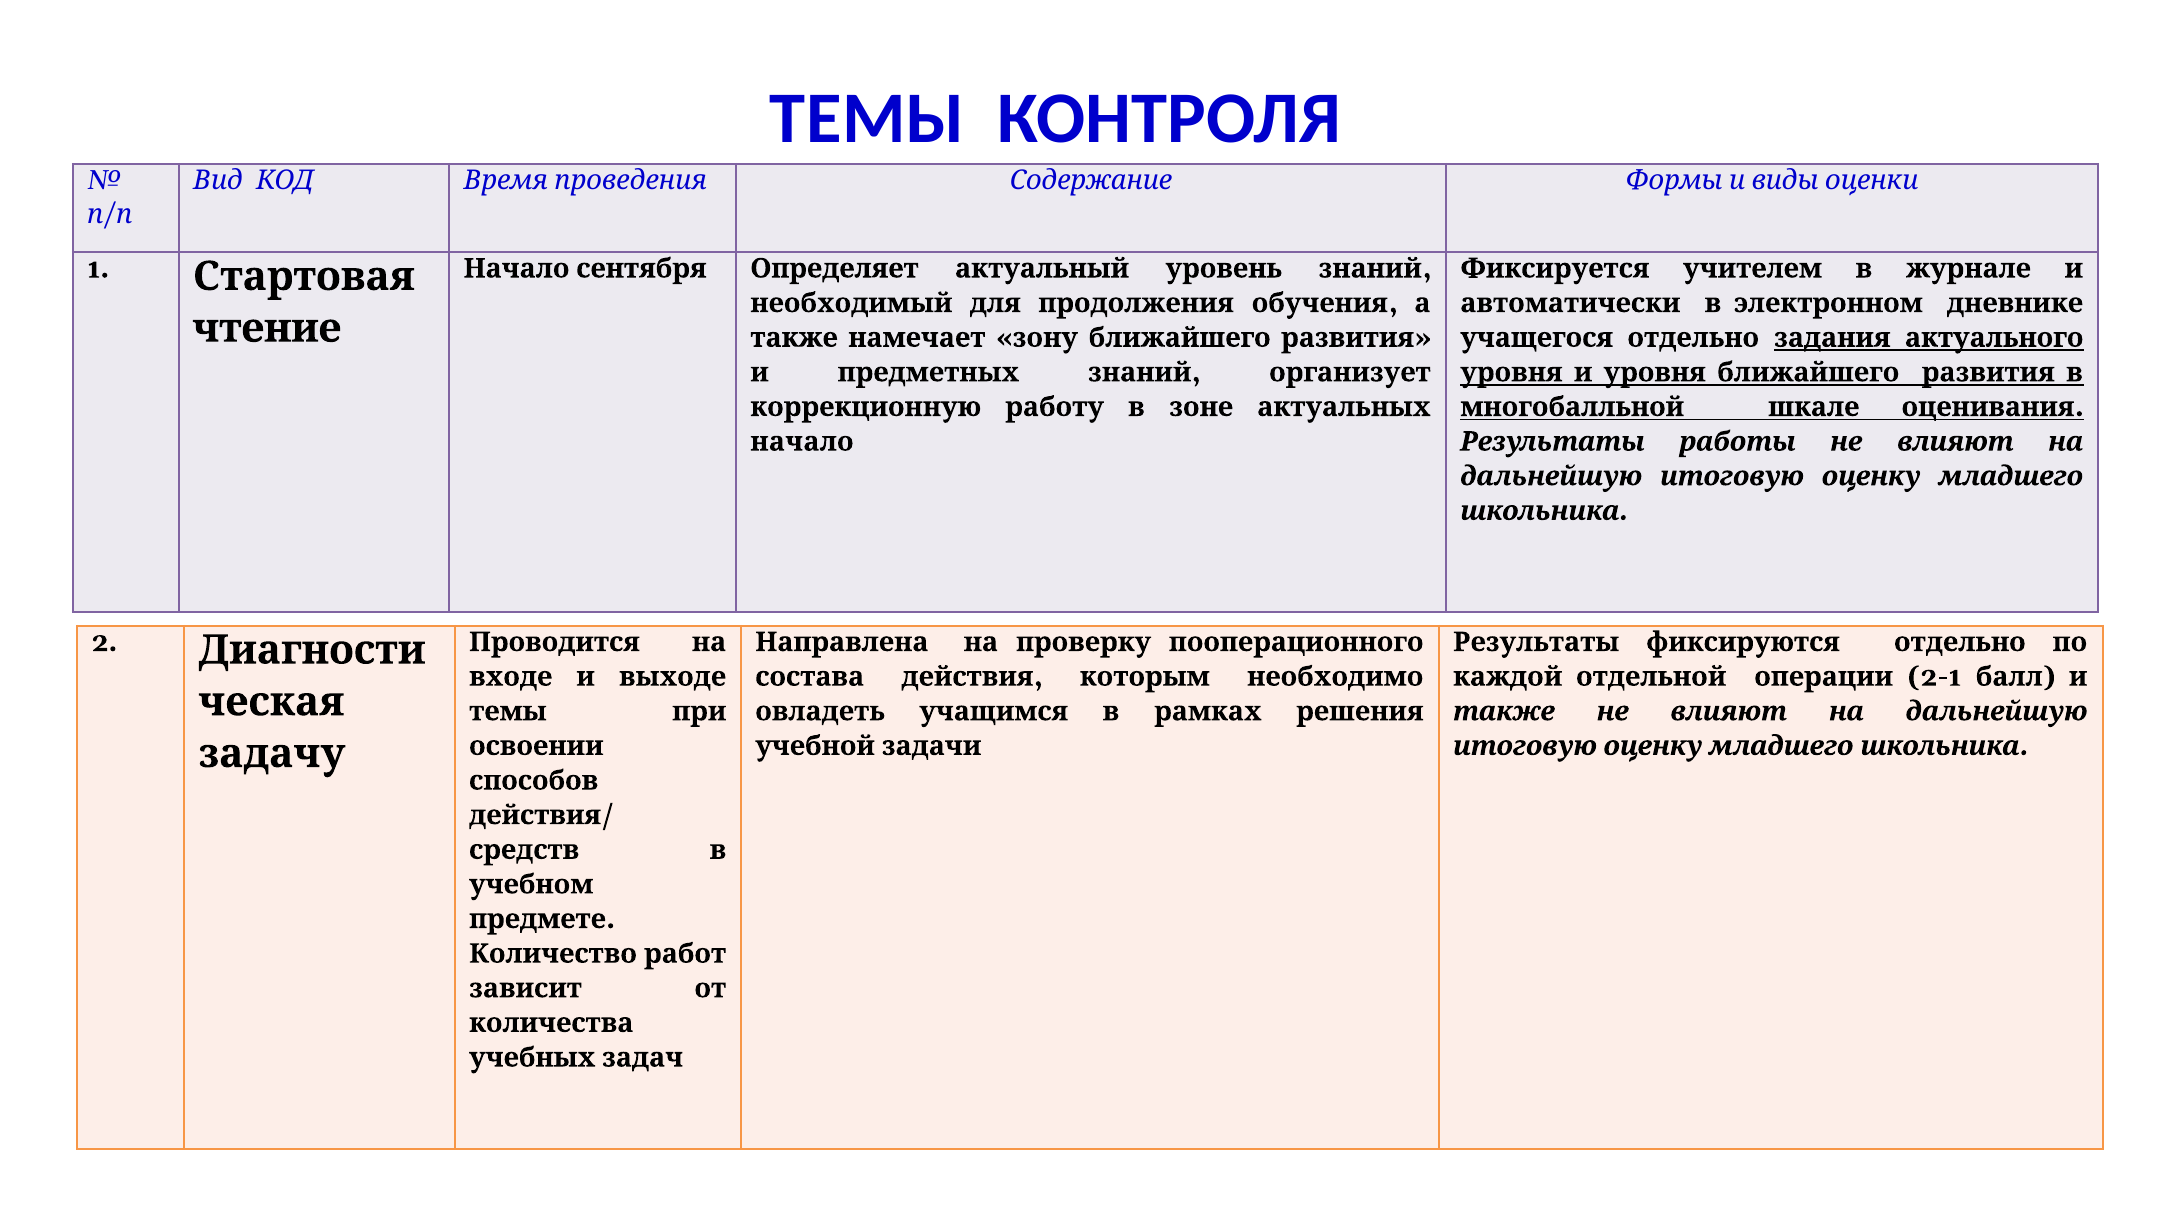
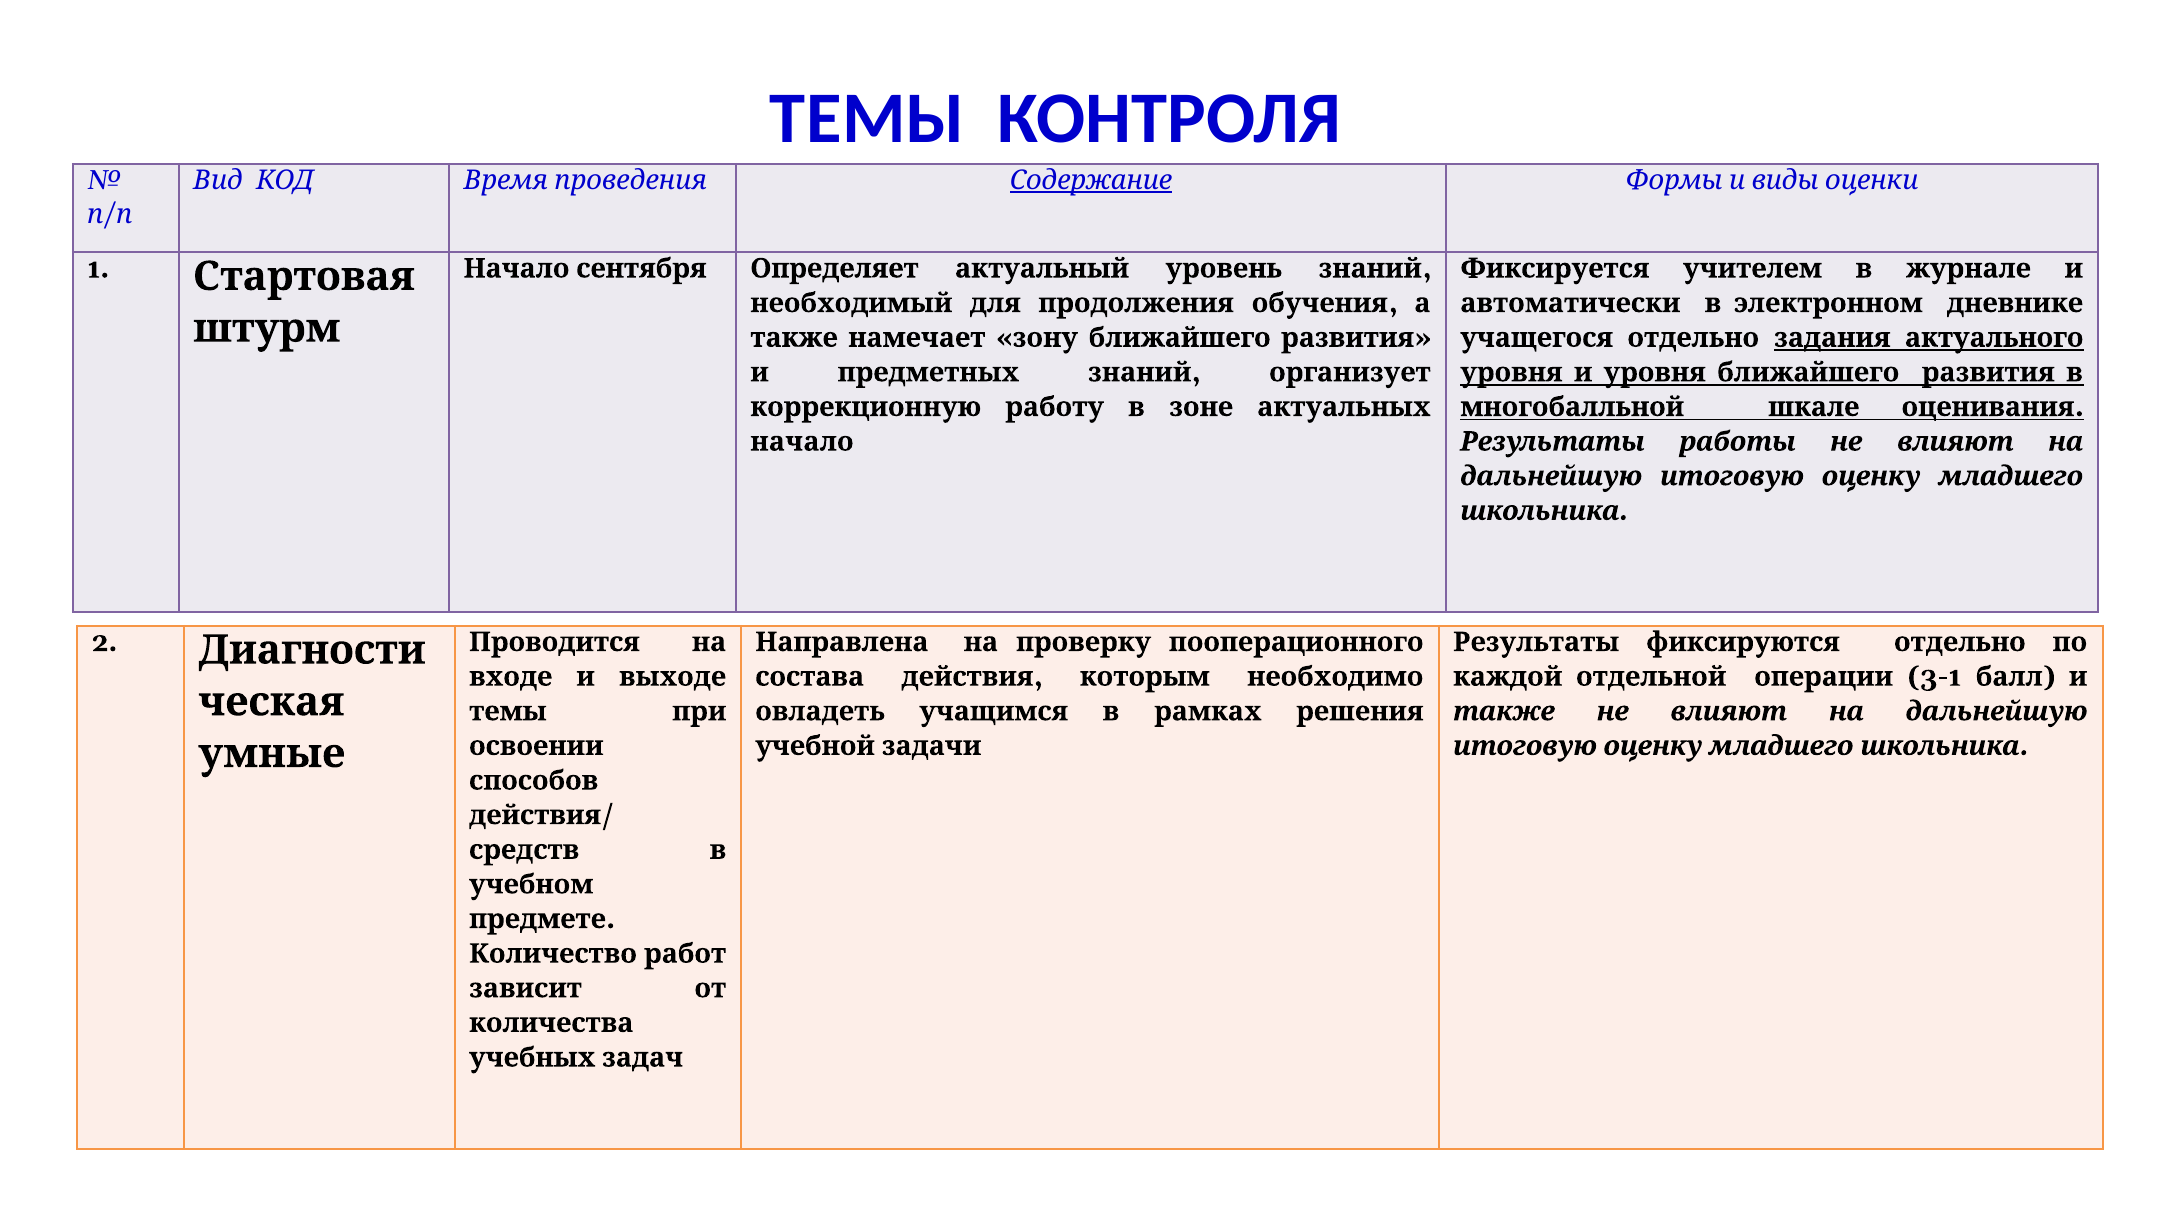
Содержание underline: none -> present
чтение: чтение -> штурм
2-1: 2-1 -> 3-1
задачу: задачу -> умные
